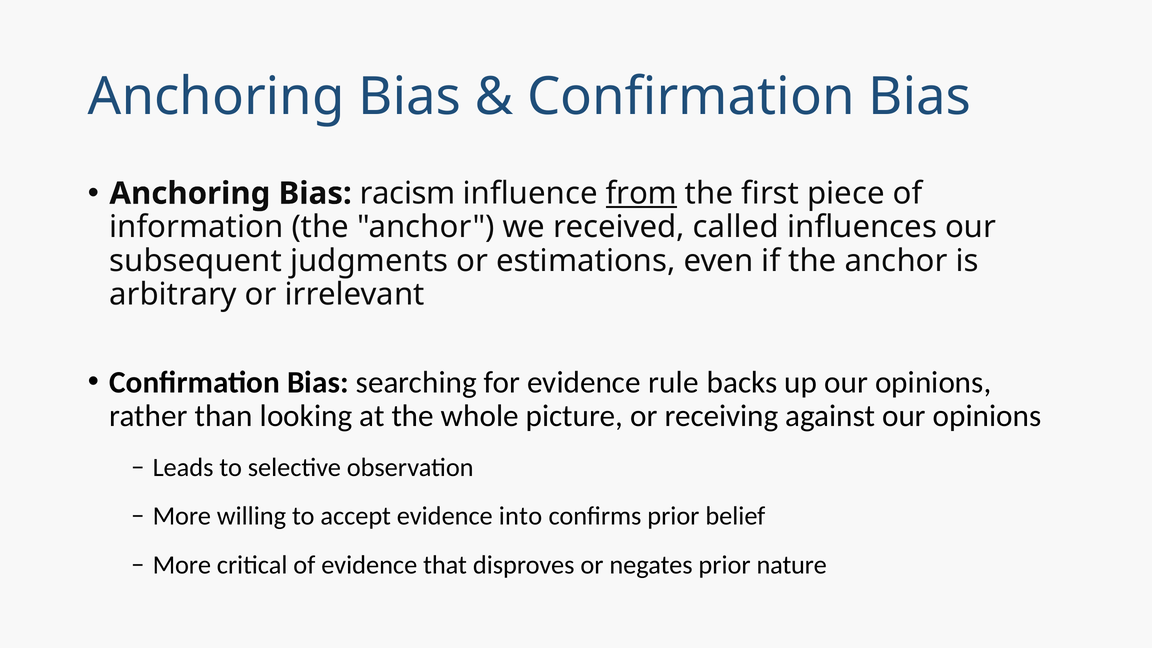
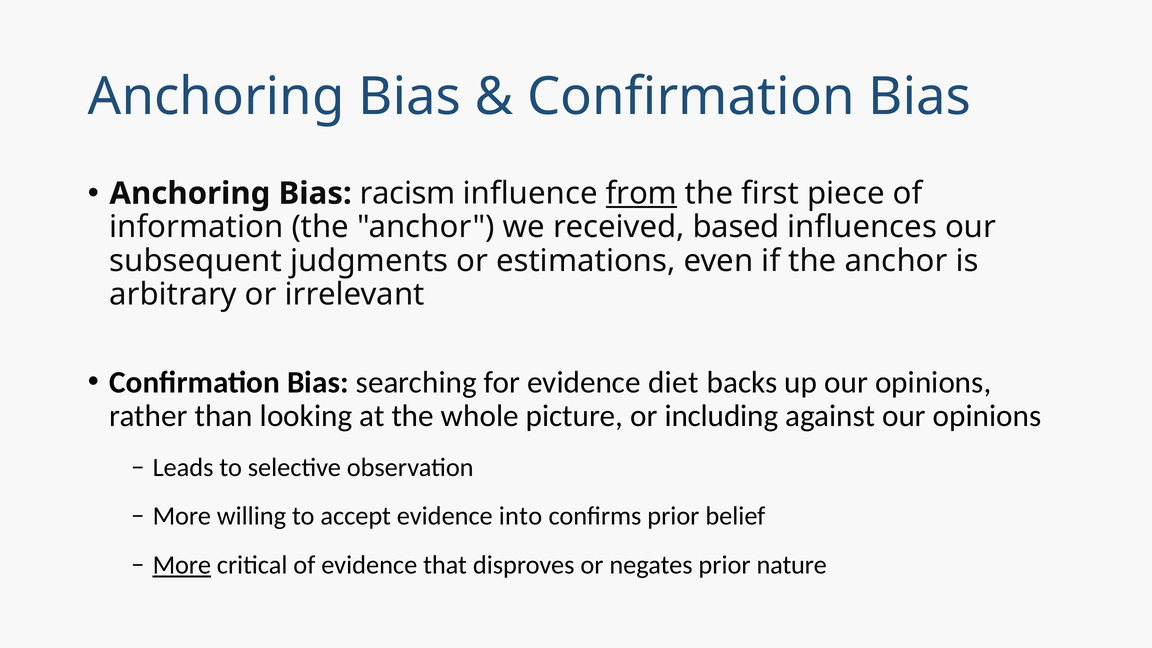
called: called -> based
rule: rule -> diet
receiving: receiving -> including
More at (182, 565) underline: none -> present
